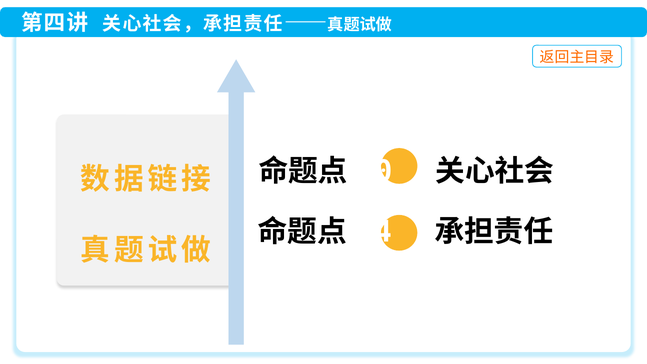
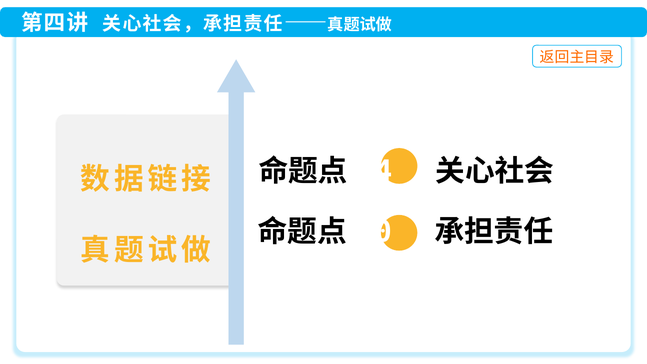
0: 0 -> 4
4: 4 -> 0
